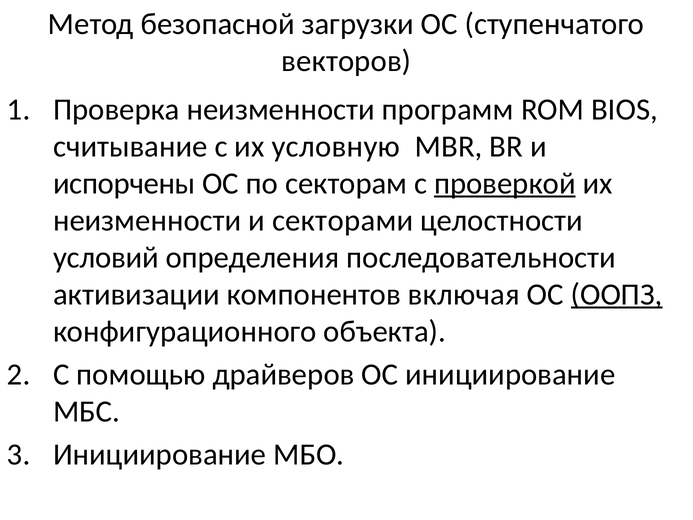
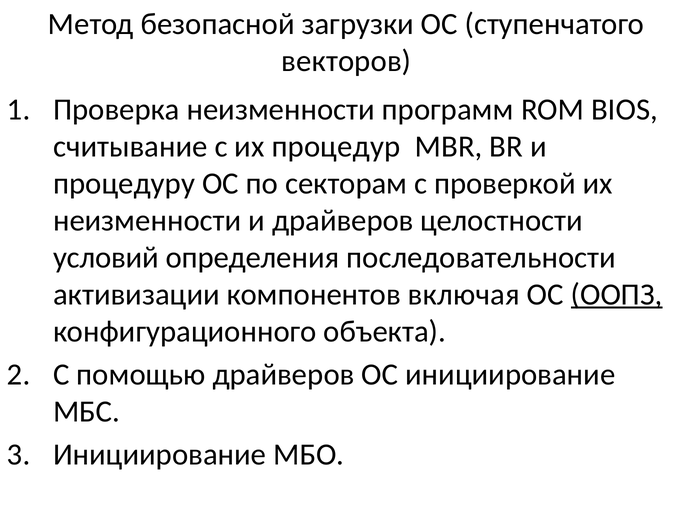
условную: условную -> процедур
испорчены: испорчены -> процедуру
проверкой underline: present -> none
и секторами: секторами -> драйверов
